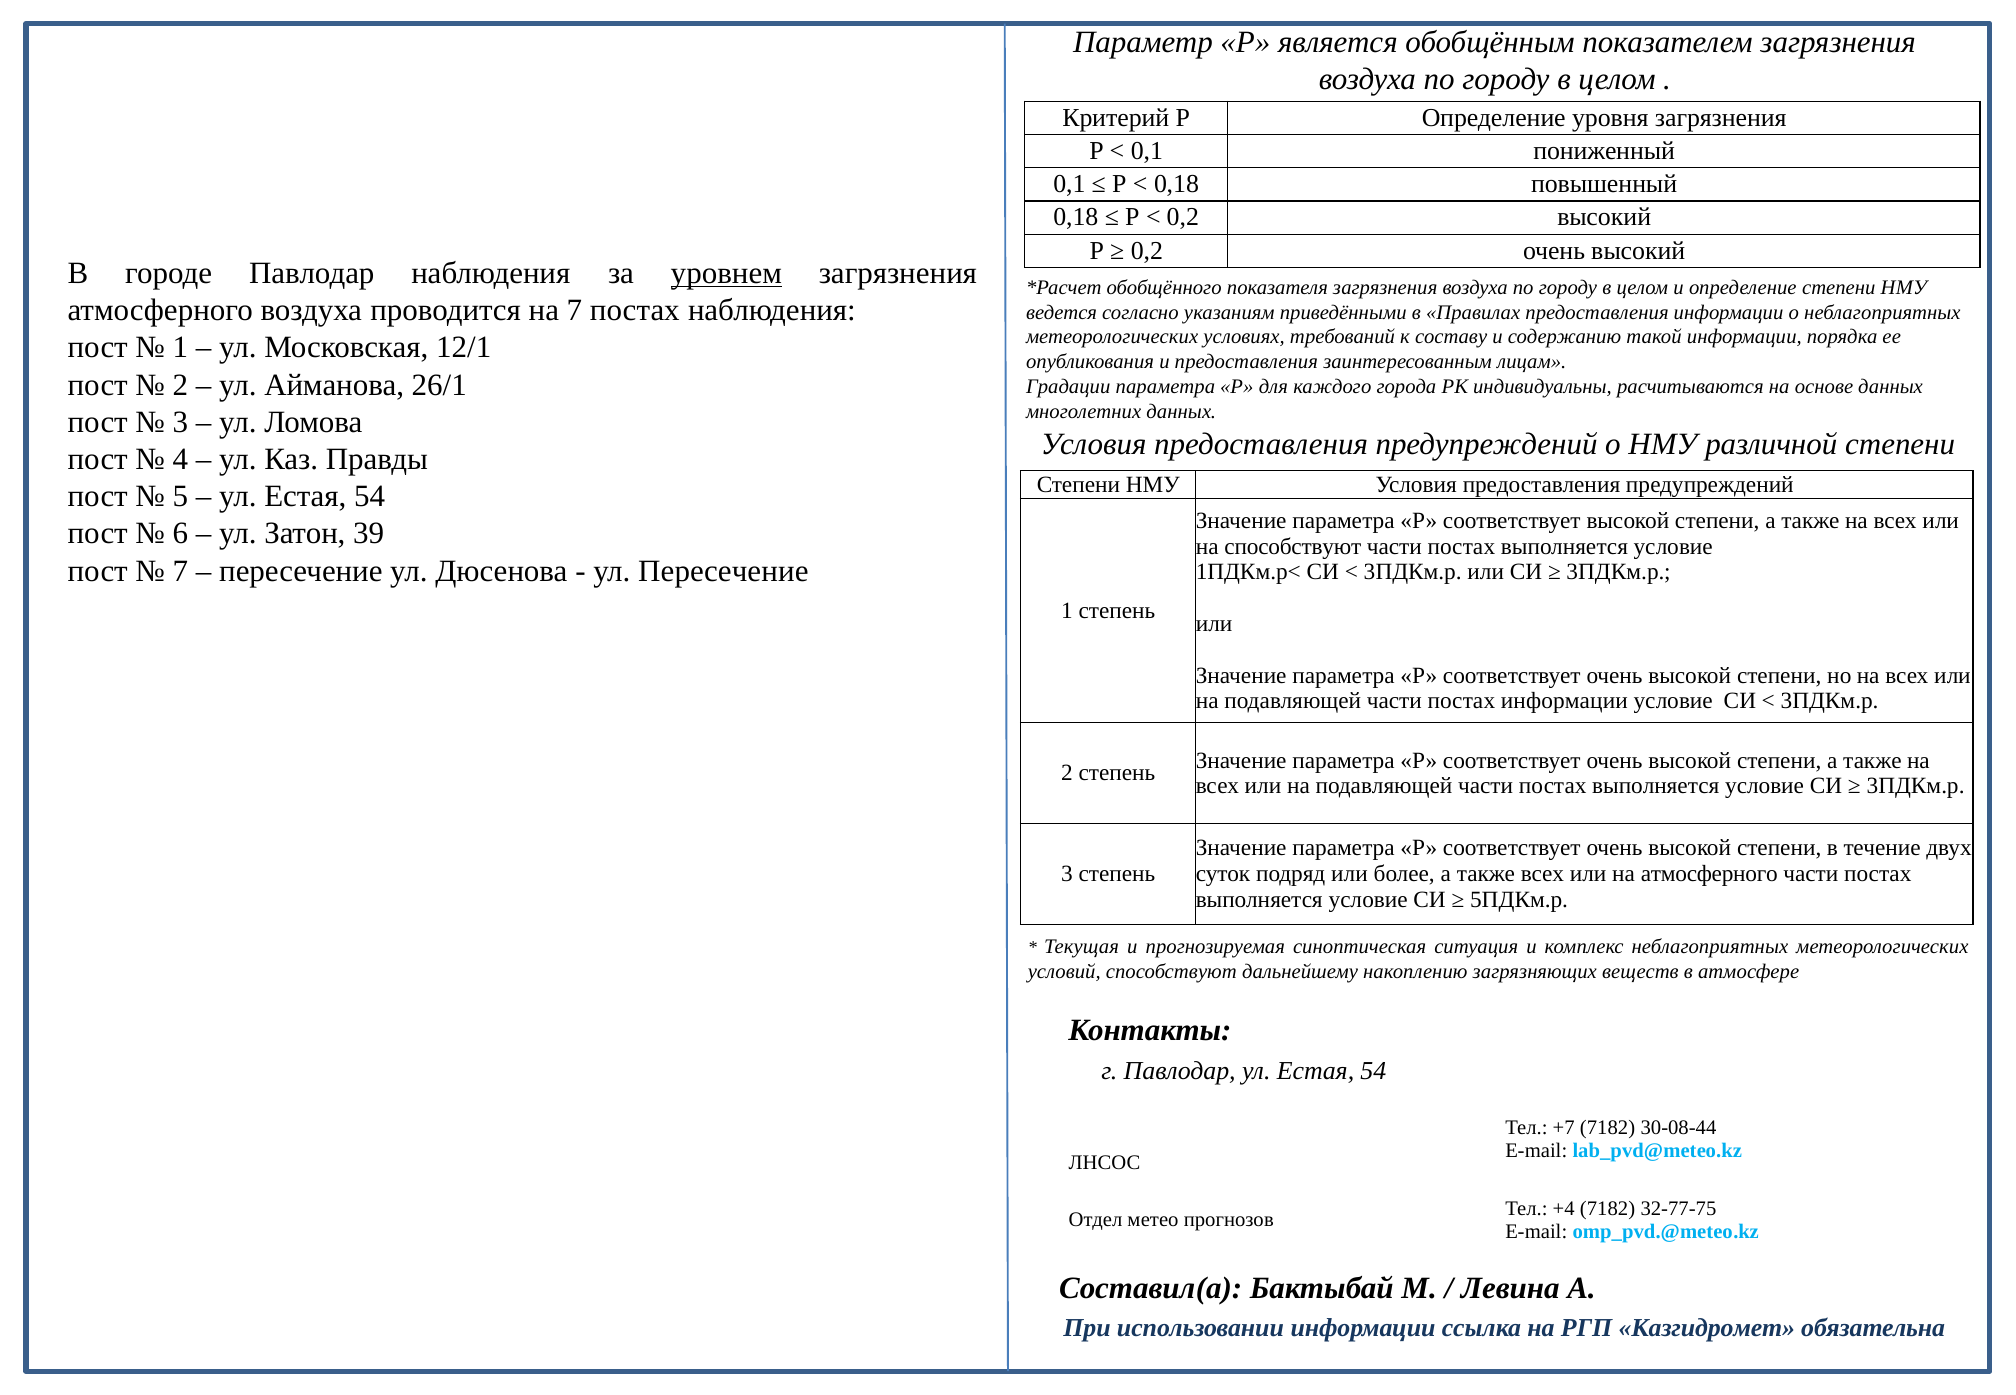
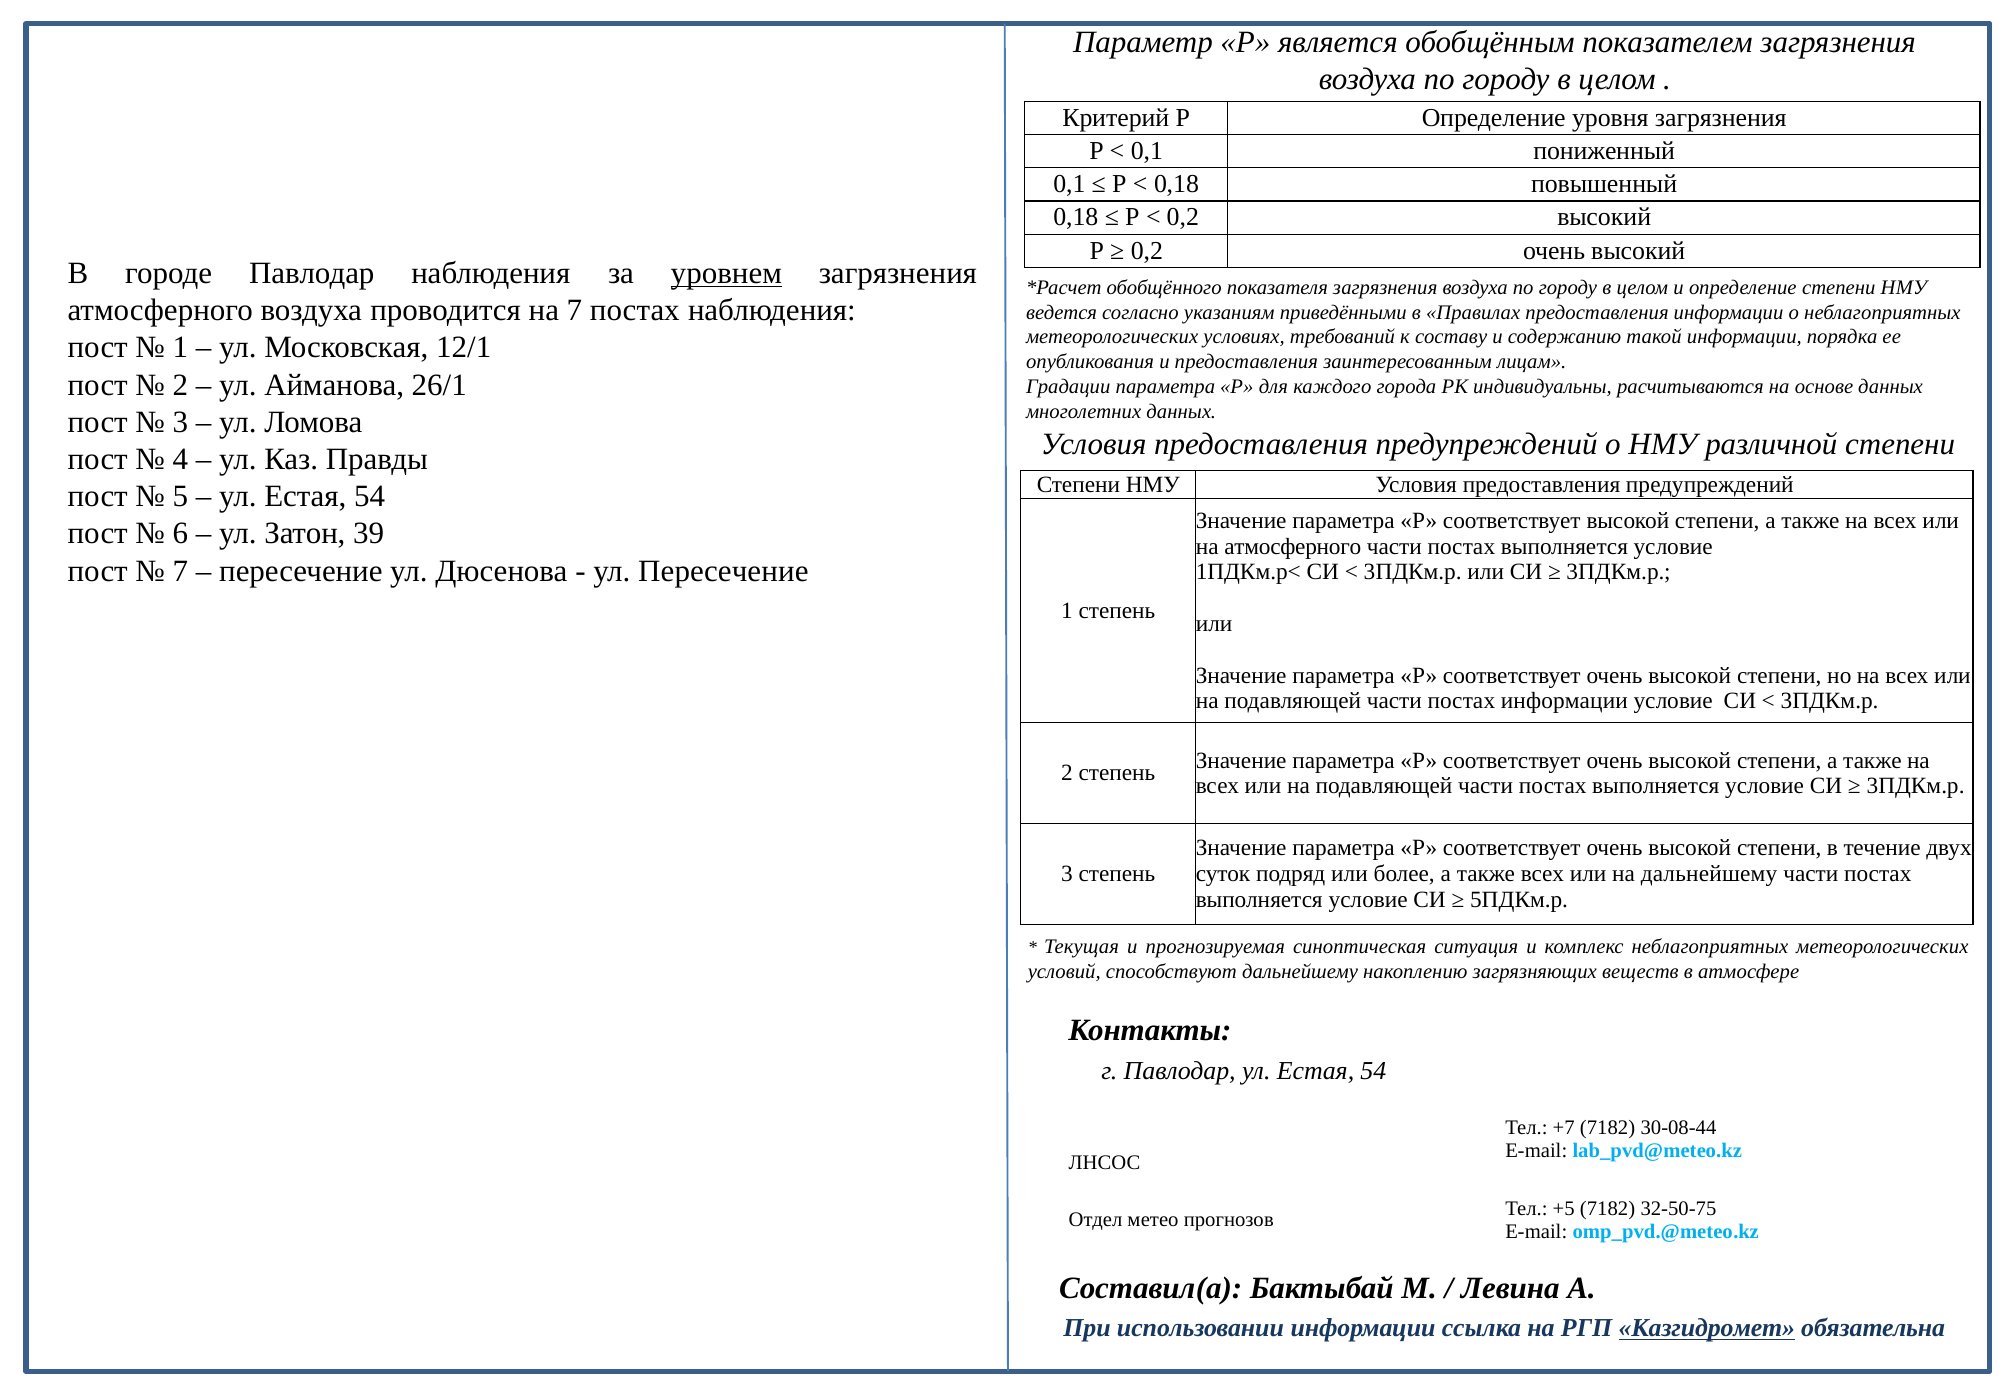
на способствуют: способствуют -> атмосферного
на атмосферного: атмосферного -> дальнейшему
+4: +4 -> +5
32-77-75: 32-77-75 -> 32-50-75
Казгидромет underline: none -> present
